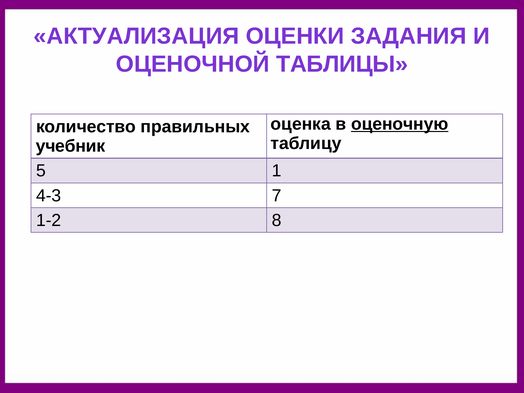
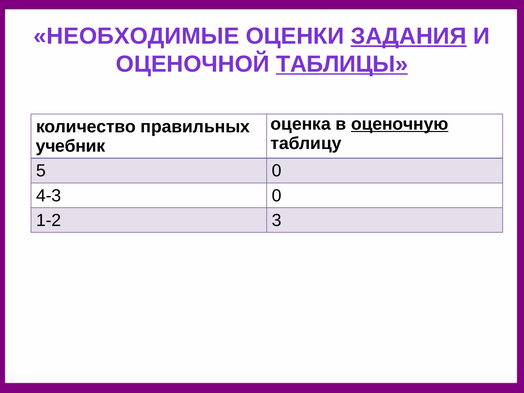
АКТУАЛИЗАЦИЯ: АКТУАЛИЗАЦИЯ -> НЕОБХОДИМЫЕ
ЗАДАНИЯ underline: none -> present
ТАБЛИЦЫ underline: none -> present
5 1: 1 -> 0
4-3 7: 7 -> 0
8: 8 -> 3
